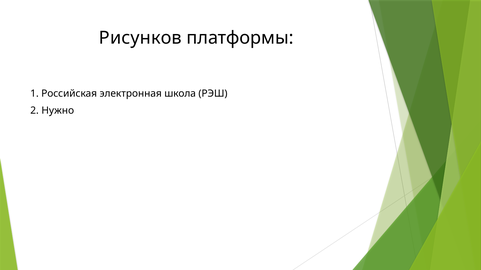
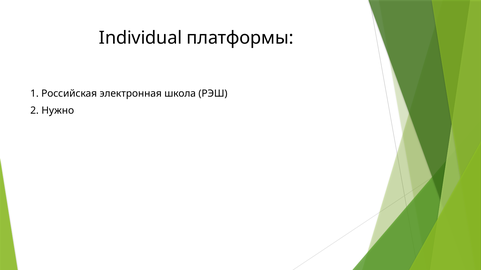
Рисунков: Рисунков -> Individual
